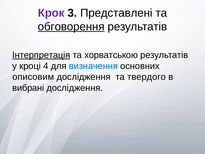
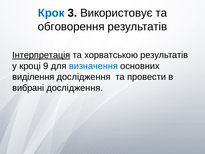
Крок colour: purple -> blue
Представлені: Представлені -> Використовує
обговорення underline: present -> none
4: 4 -> 9
описовим: описовим -> виділення
твердого: твердого -> провести
